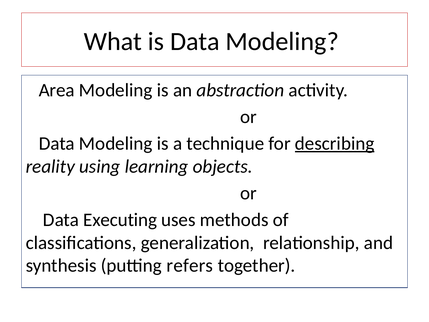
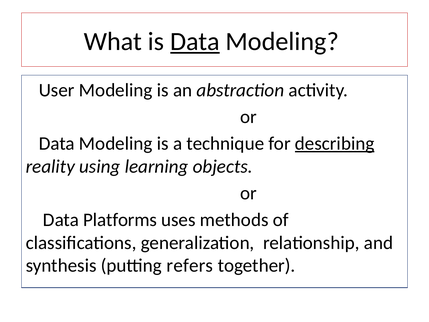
Data at (195, 42) underline: none -> present
Area: Area -> User
Executing: Executing -> Platforms
